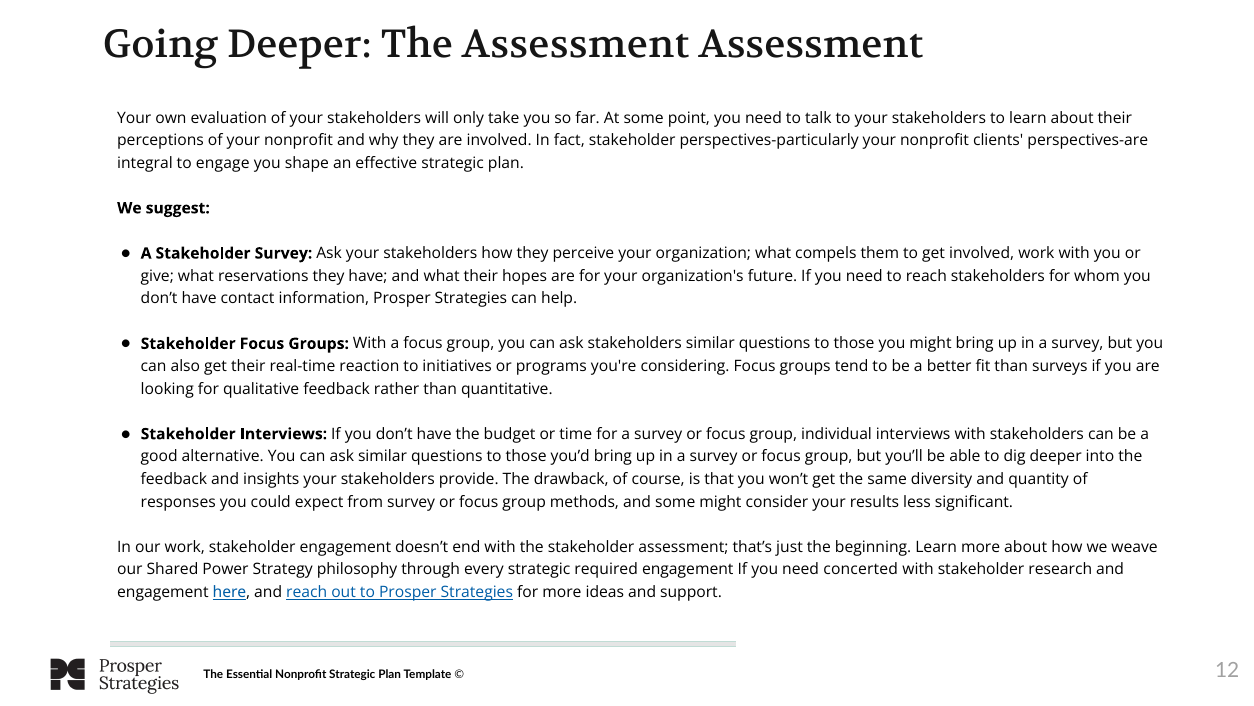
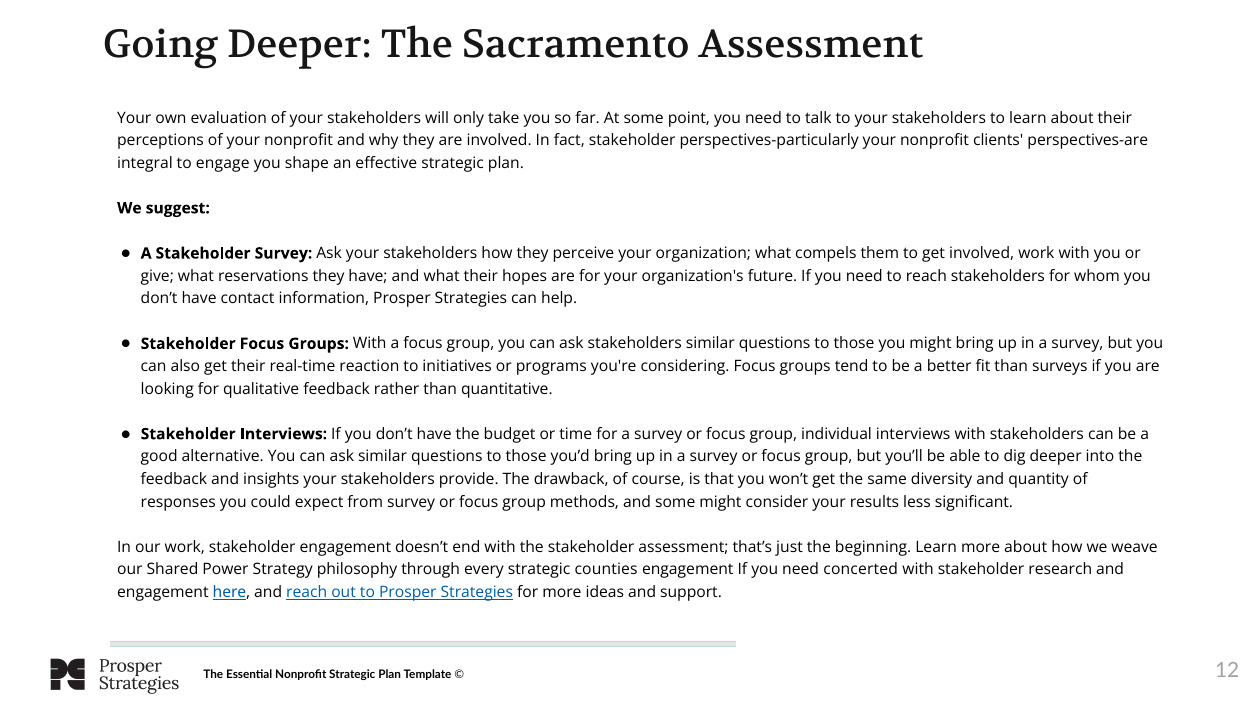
The Assessment: Assessment -> Sacramento
required: required -> counties
